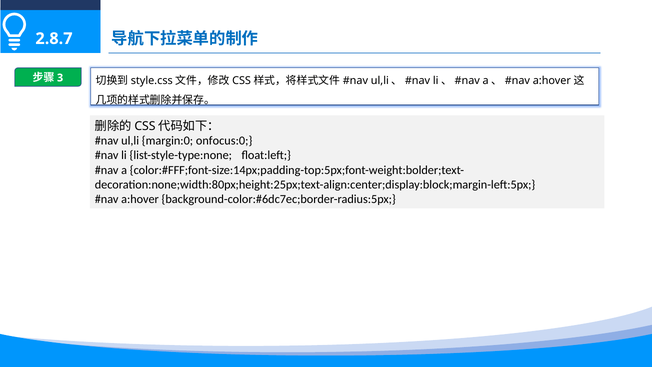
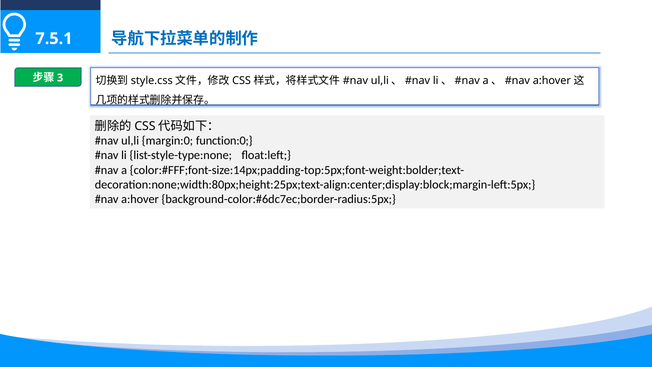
2.8.7: 2.8.7 -> 7.5.1
onfocus:0: onfocus:0 -> function:0
